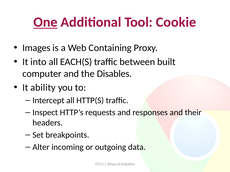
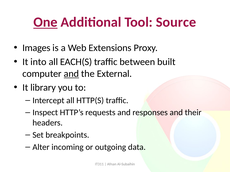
Cookie: Cookie -> Source
Containing: Containing -> Extensions
and at (71, 74) underline: none -> present
Disables: Disables -> External
ability: ability -> library
